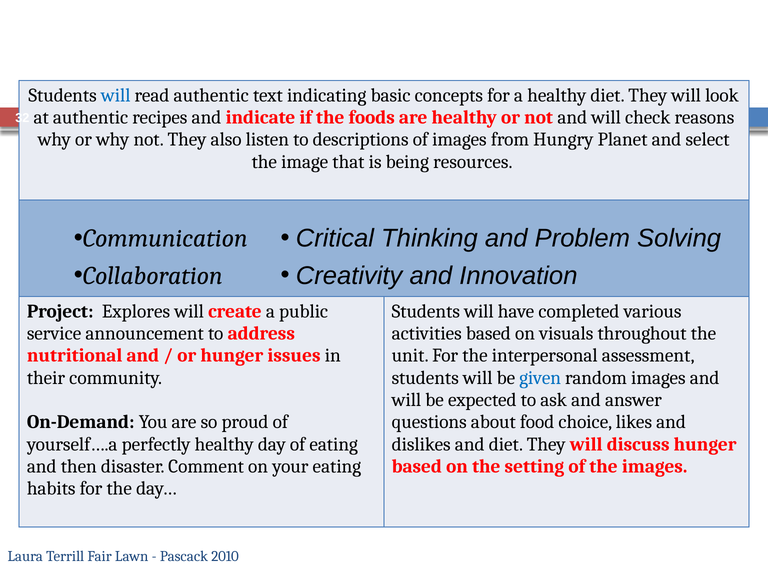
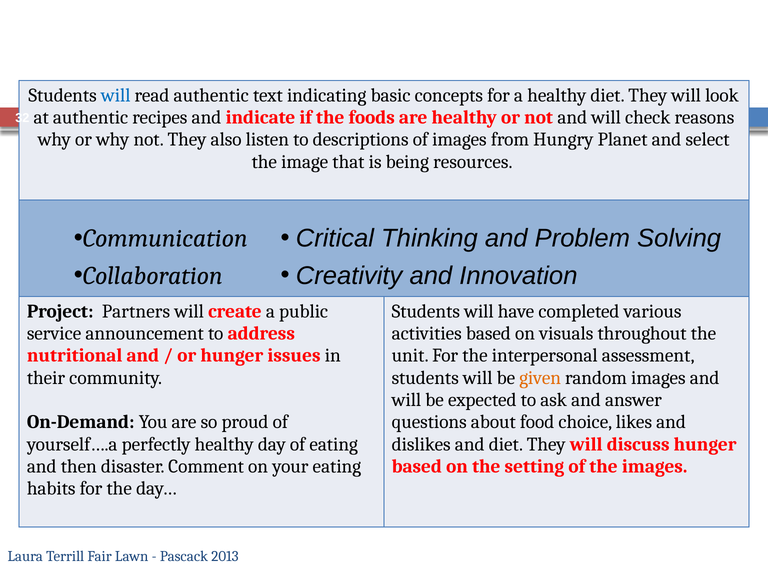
Explores: Explores -> Partners
given colour: blue -> orange
2010: 2010 -> 2013
